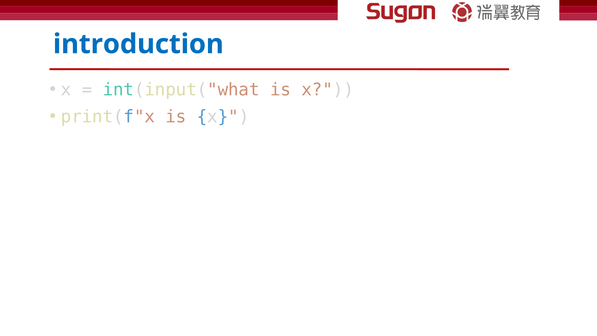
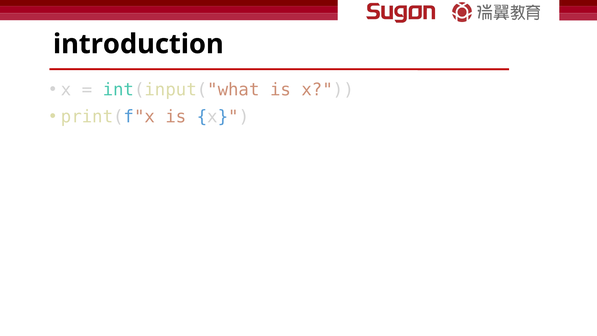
introduction colour: blue -> black
